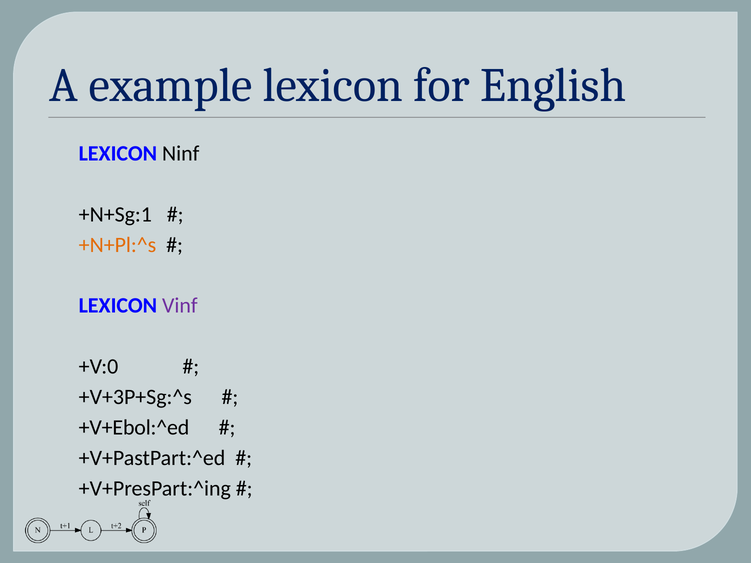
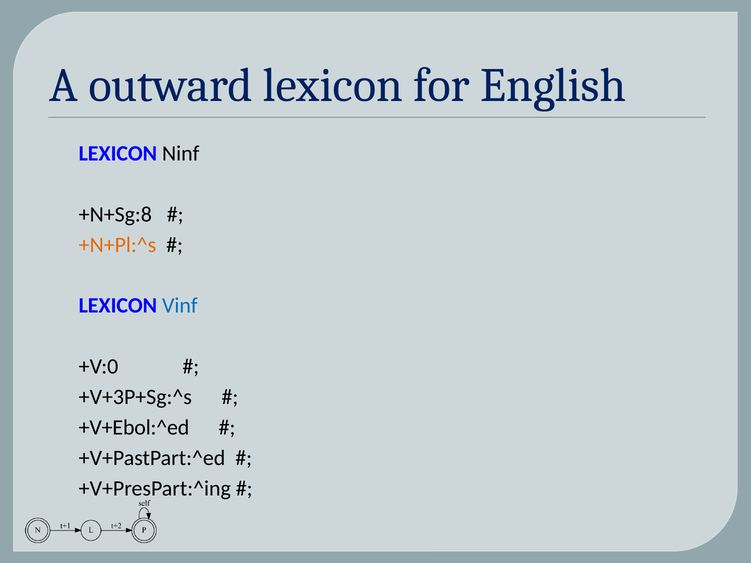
example: example -> outward
+N+Sg:1: +N+Sg:1 -> +N+Sg:8
Vinf colour: purple -> blue
